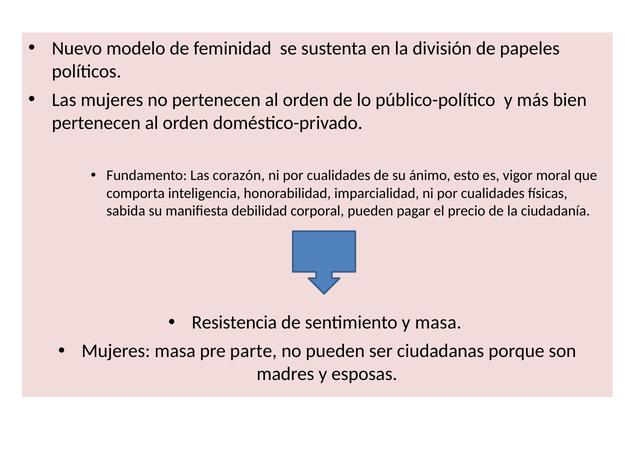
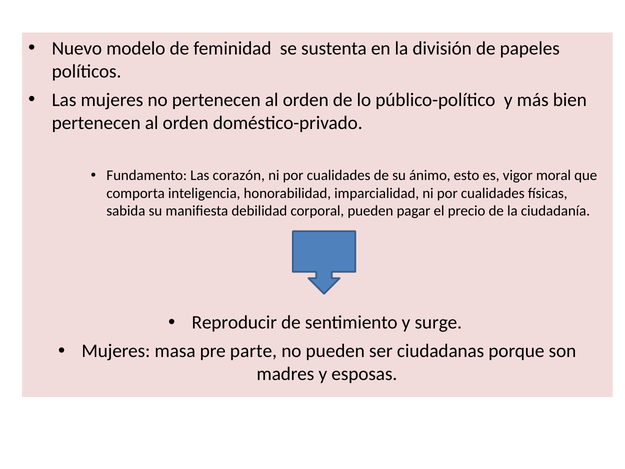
Resistencia: Resistencia -> Reproducir
y masa: masa -> surge
